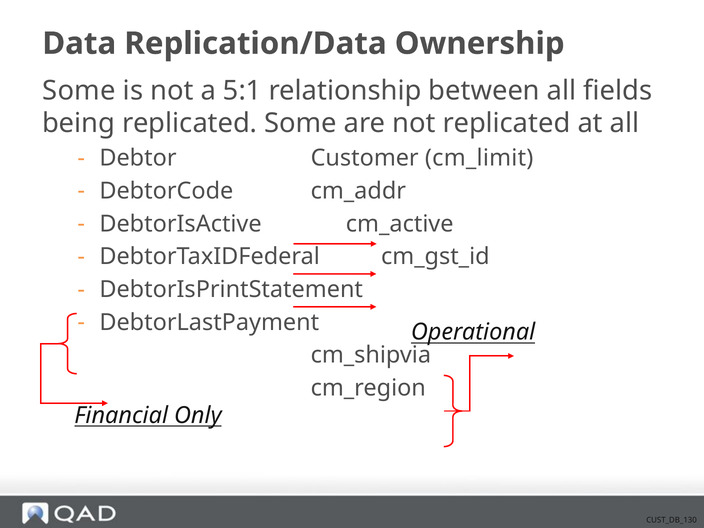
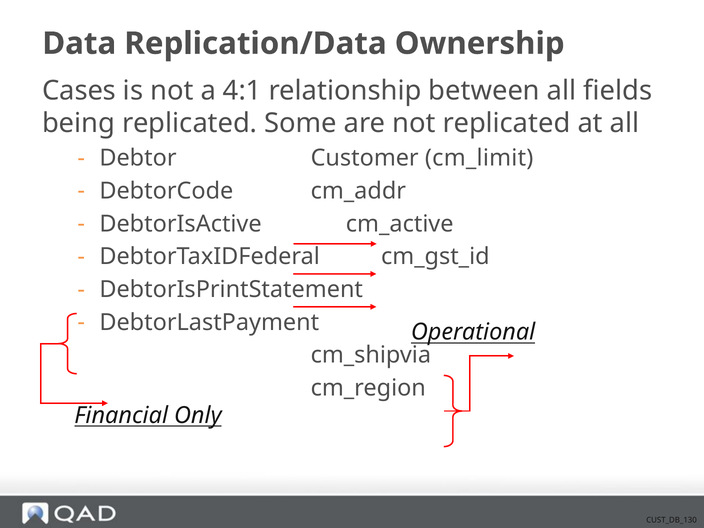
Some at (79, 90): Some -> Cases
5:1: 5:1 -> 4:1
